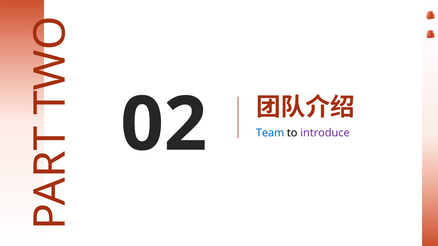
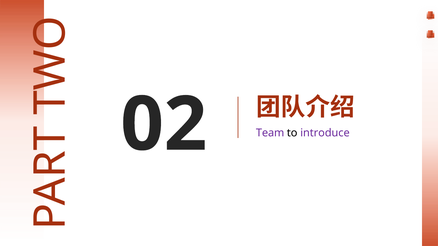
Team colour: blue -> purple
